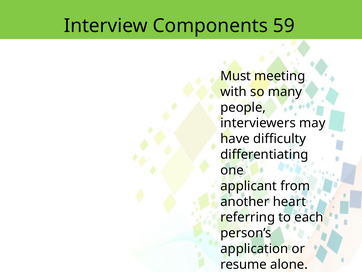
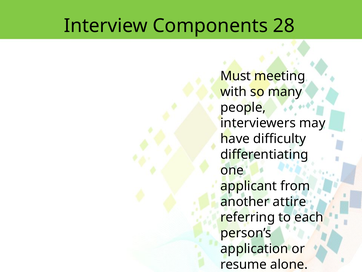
59: 59 -> 28
heart: heart -> attire
